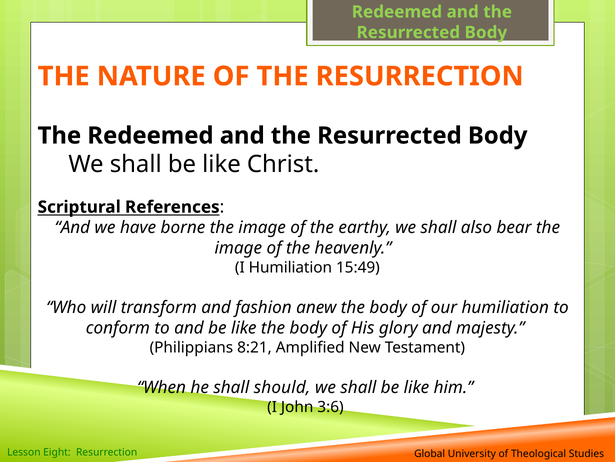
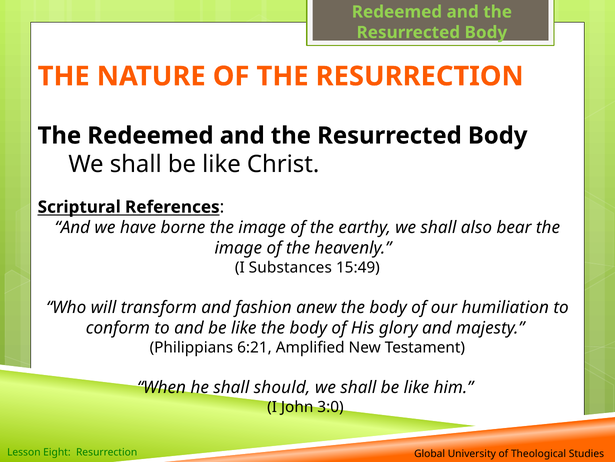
I Humiliation: Humiliation -> Substances
8:21: 8:21 -> 6:21
3:6: 3:6 -> 3:0
